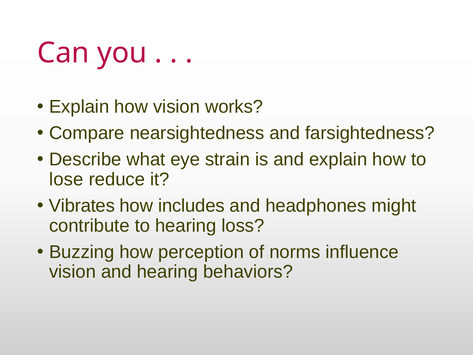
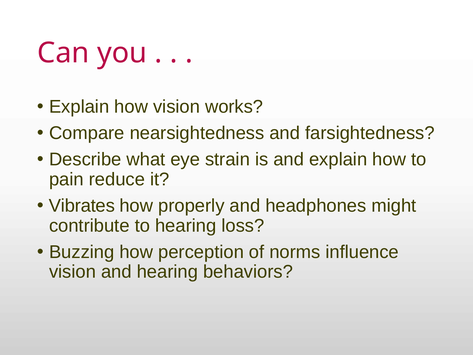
lose: lose -> pain
includes: includes -> properly
